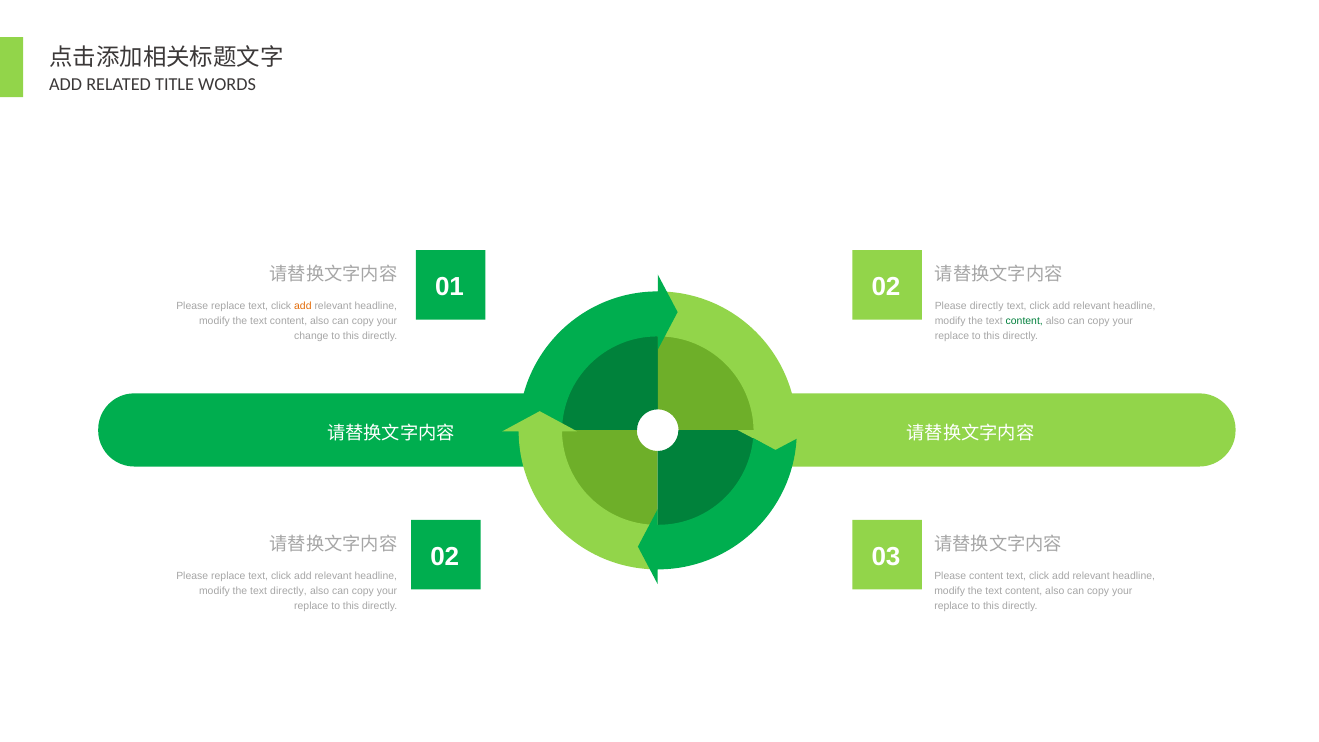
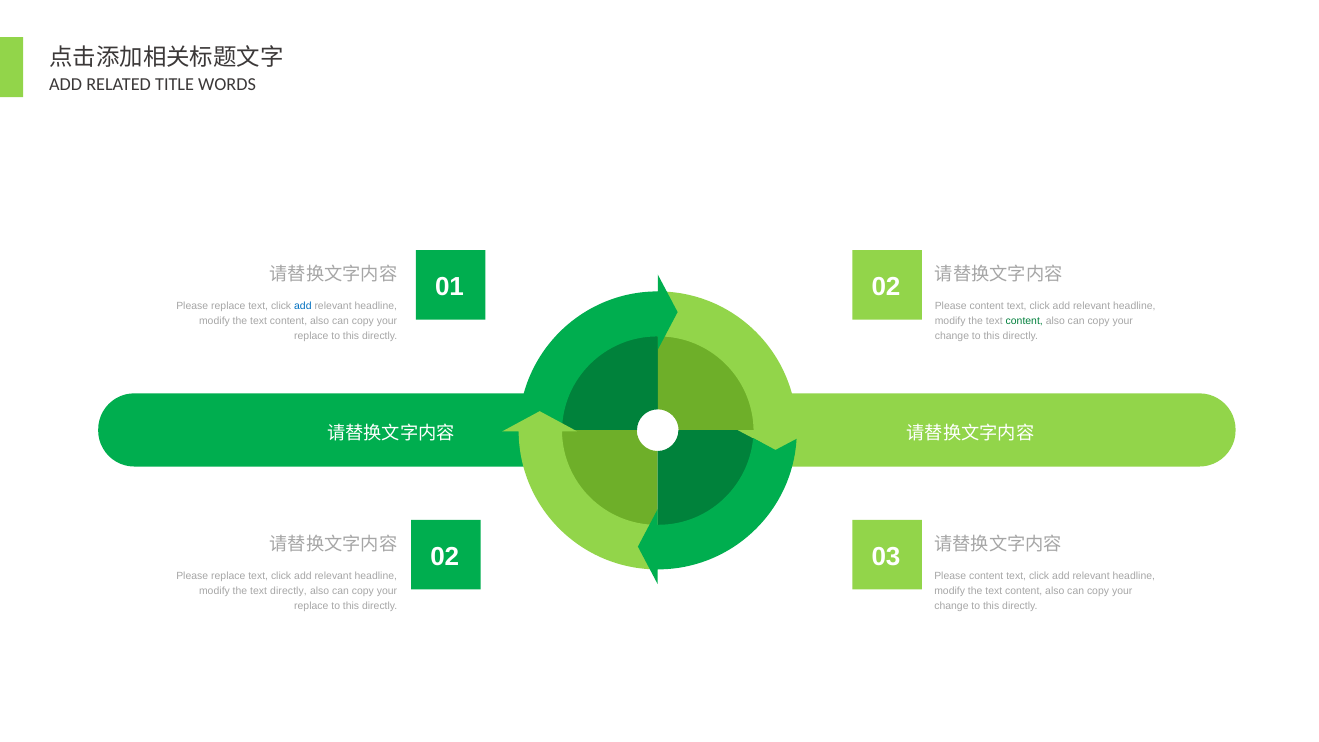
add at (303, 306) colour: orange -> blue
directly at (987, 306): directly -> content
change at (311, 336): change -> replace
replace at (952, 336): replace -> change
replace at (951, 606): replace -> change
